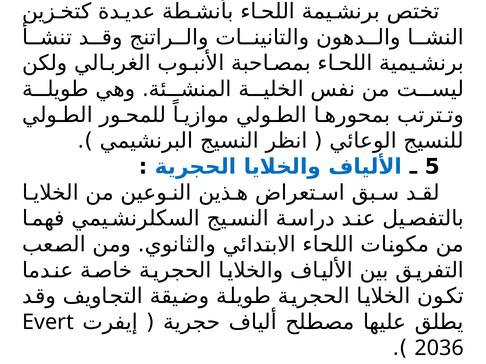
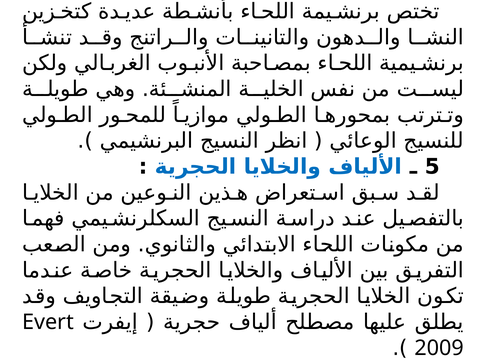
2036: 2036 -> 2009
